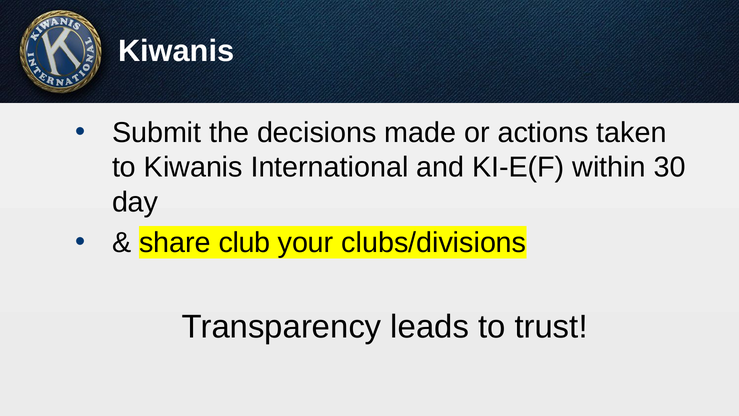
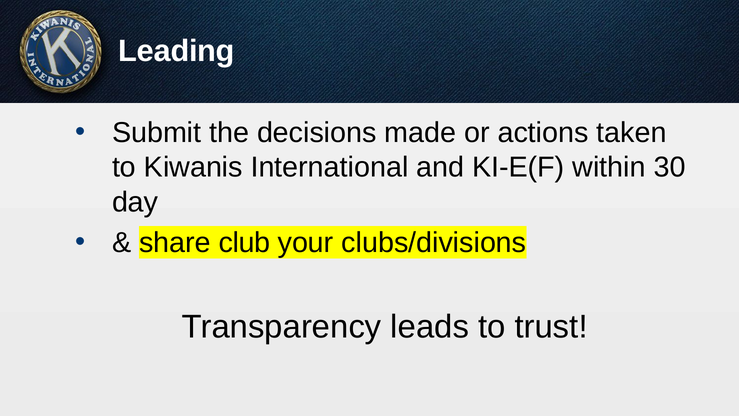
Kiwanis at (176, 51): Kiwanis -> Leading
